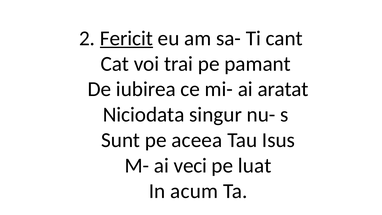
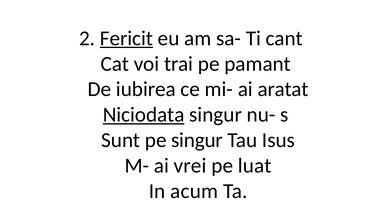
Niciodata underline: none -> present
pe aceea: aceea -> singur
veci: veci -> vrei
